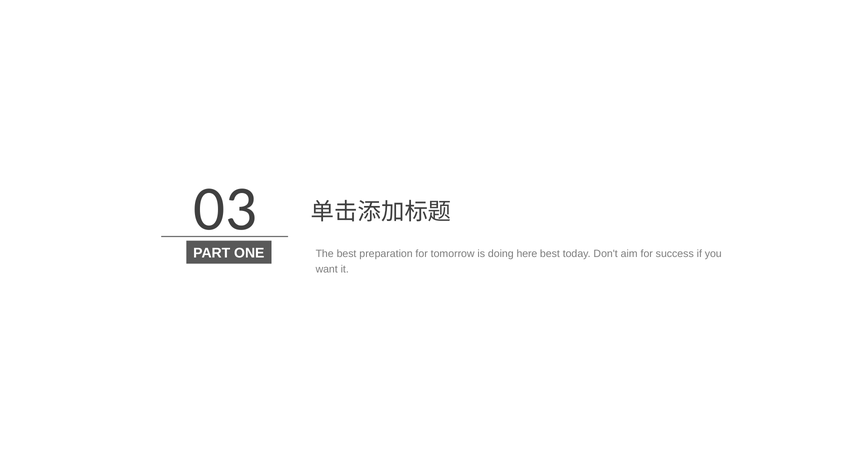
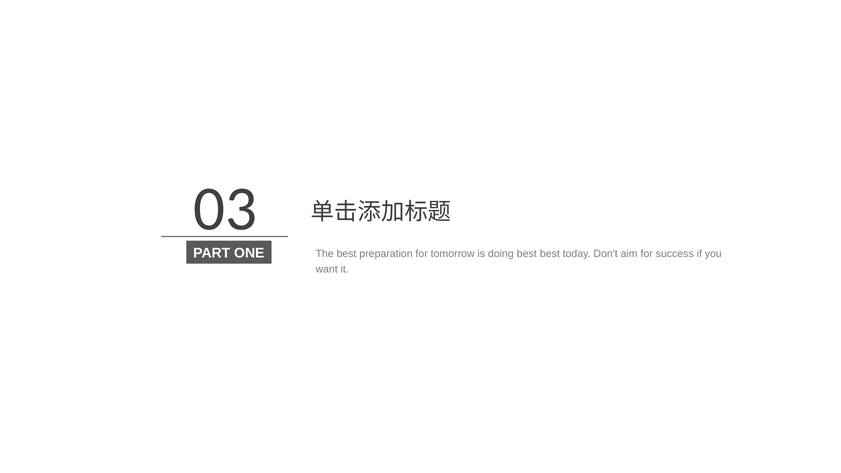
doing here: here -> best
